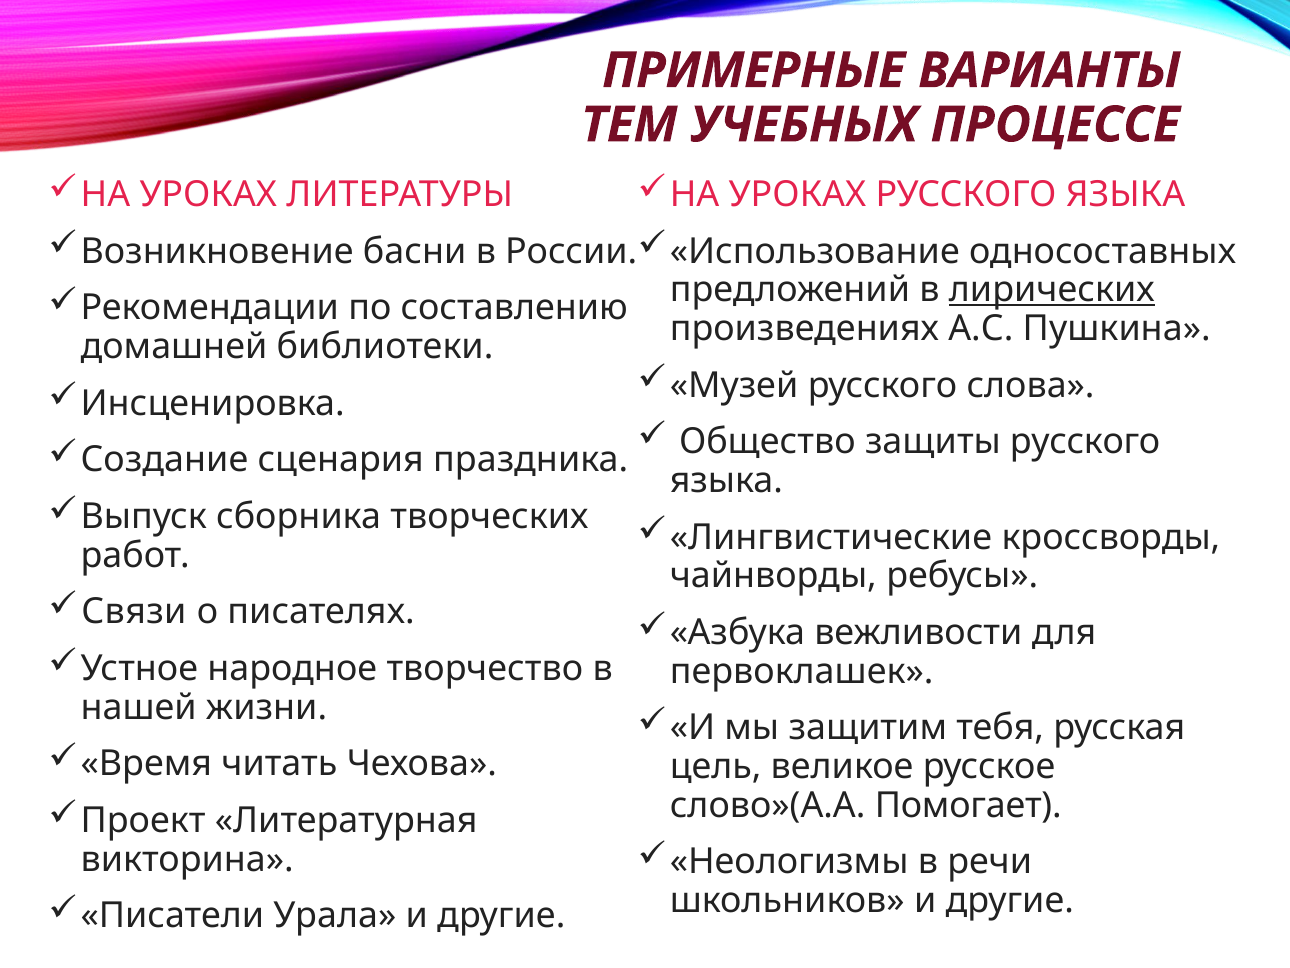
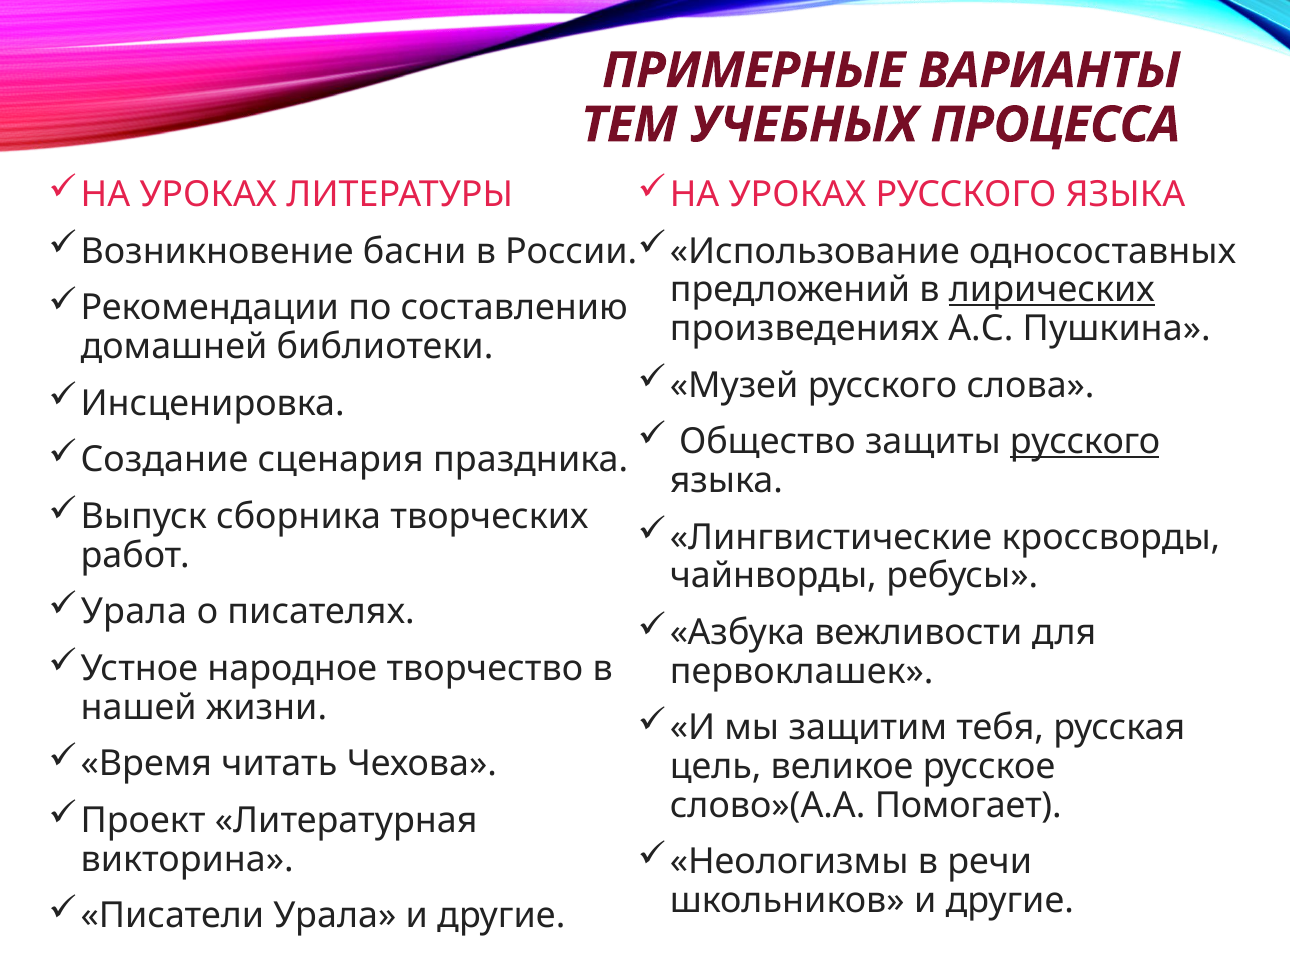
ПРОЦЕССЕ: ПРОЦЕССЕ -> ПРОЦЕССА
русского at (1085, 442) underline: none -> present
Связи at (134, 612): Связи -> Урала
